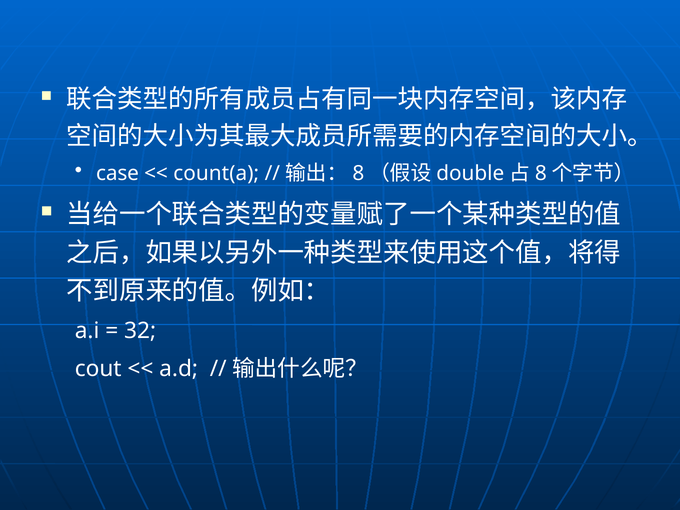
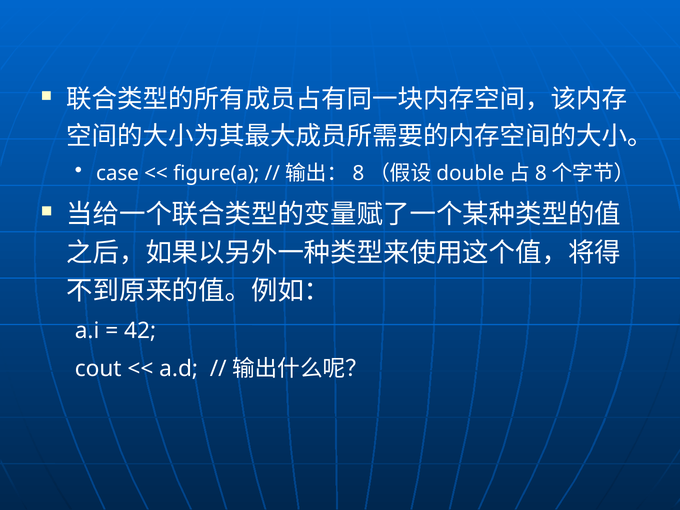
count(a: count(a -> figure(a
32: 32 -> 42
